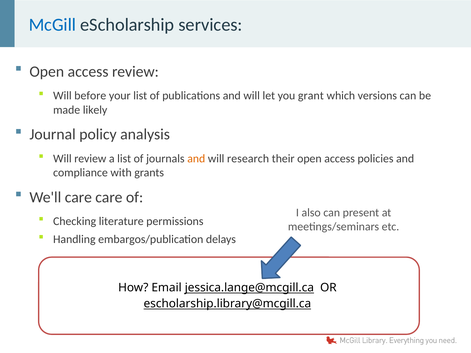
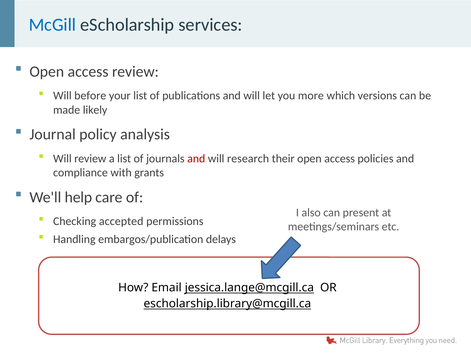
grant: grant -> more
and at (196, 159) colour: orange -> red
We'll care: care -> help
literature: literature -> accepted
